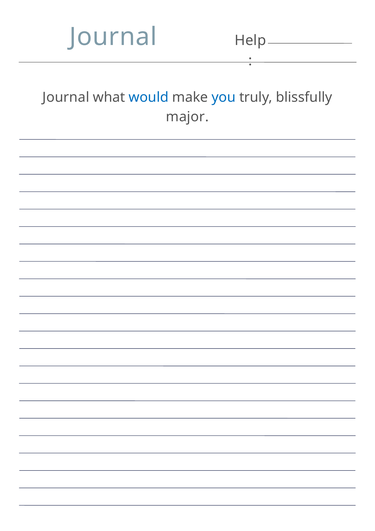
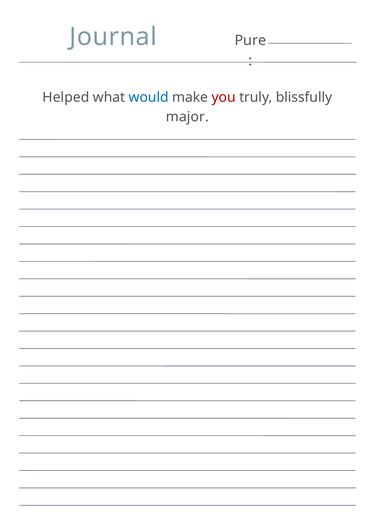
Help: Help -> Pure
Journal at (66, 97): Journal -> Helped
you colour: blue -> red
